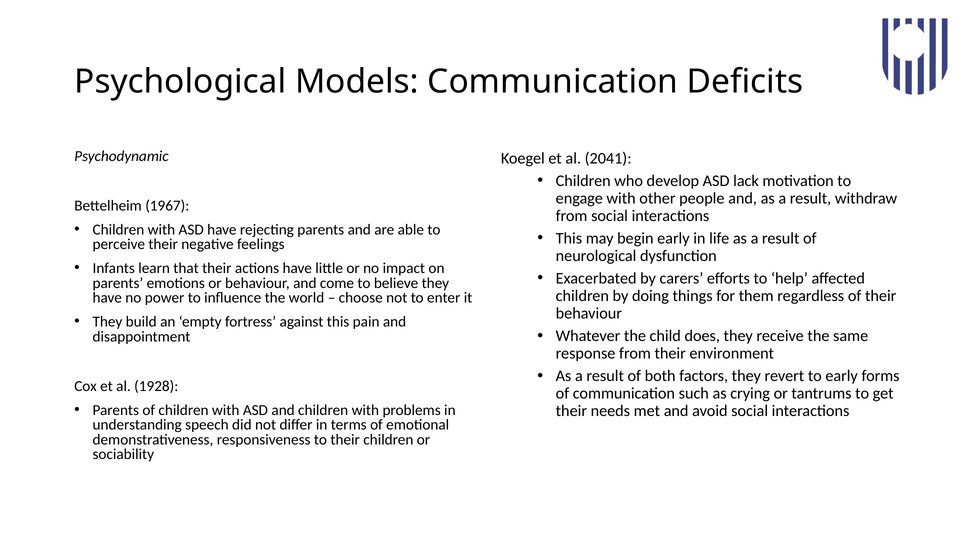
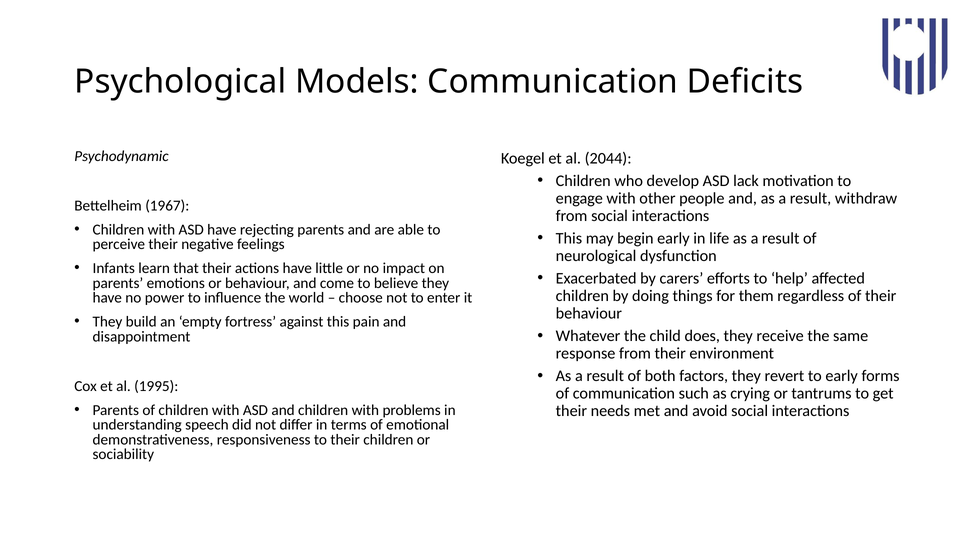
2041: 2041 -> 2044
1928: 1928 -> 1995
